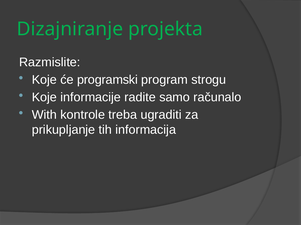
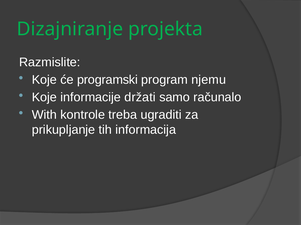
strogu: strogu -> njemu
radite: radite -> držati
